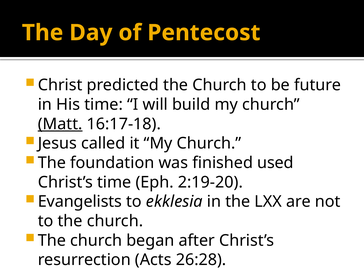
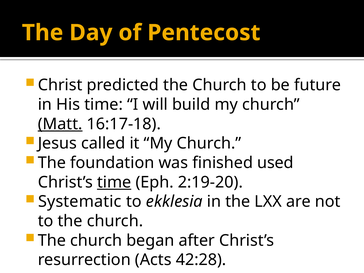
time at (114, 182) underline: none -> present
Evangelists: Evangelists -> Systematic
26:28: 26:28 -> 42:28
